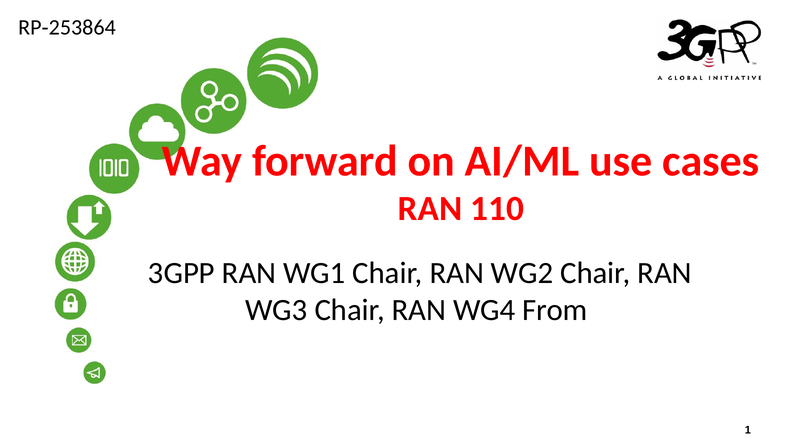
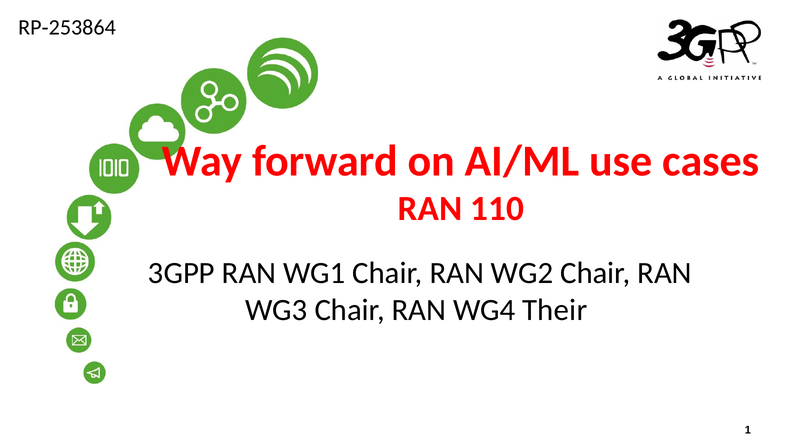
From: From -> Their
